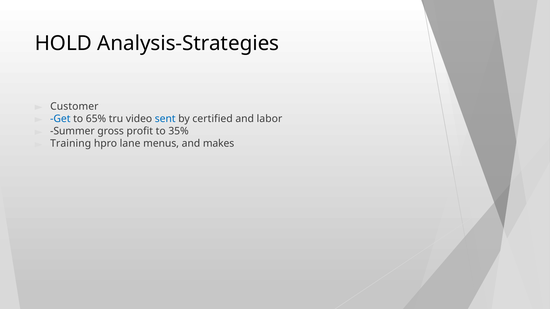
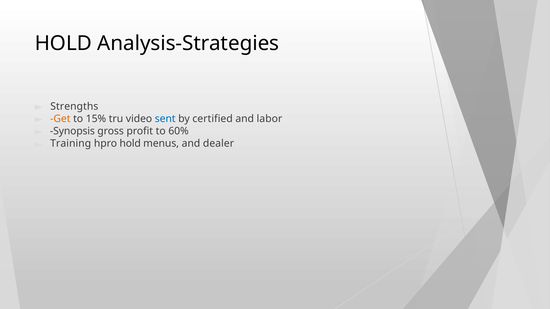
Customer: Customer -> Strengths
Get colour: blue -> orange
65%: 65% -> 15%
Summer: Summer -> Synopsis
35%: 35% -> 60%
hpro lane: lane -> hold
makes: makes -> dealer
